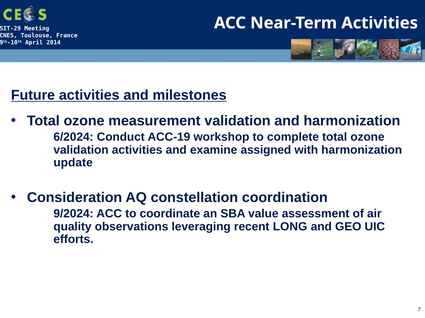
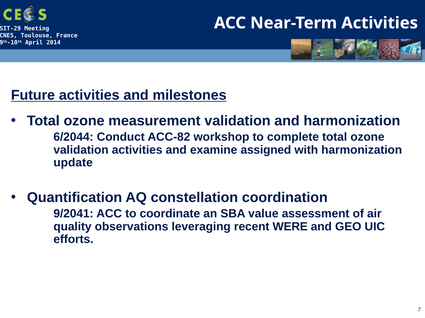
6/2024: 6/2024 -> 6/2044
ACC-19: ACC-19 -> ACC-82
Consideration: Consideration -> Quantification
9/2024: 9/2024 -> 9/2041
LONG: LONG -> WERE
